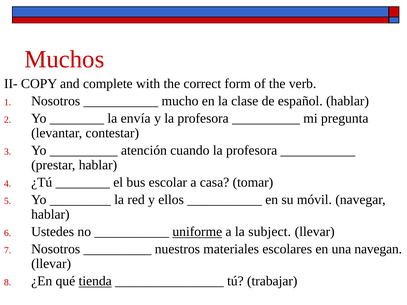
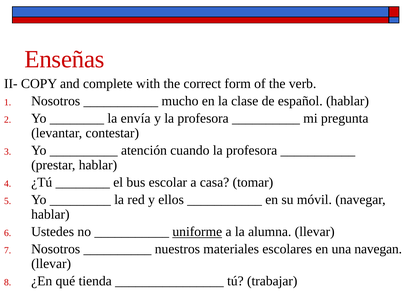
Muchos: Muchos -> Enseñas
subject: subject -> alumna
tienda underline: present -> none
